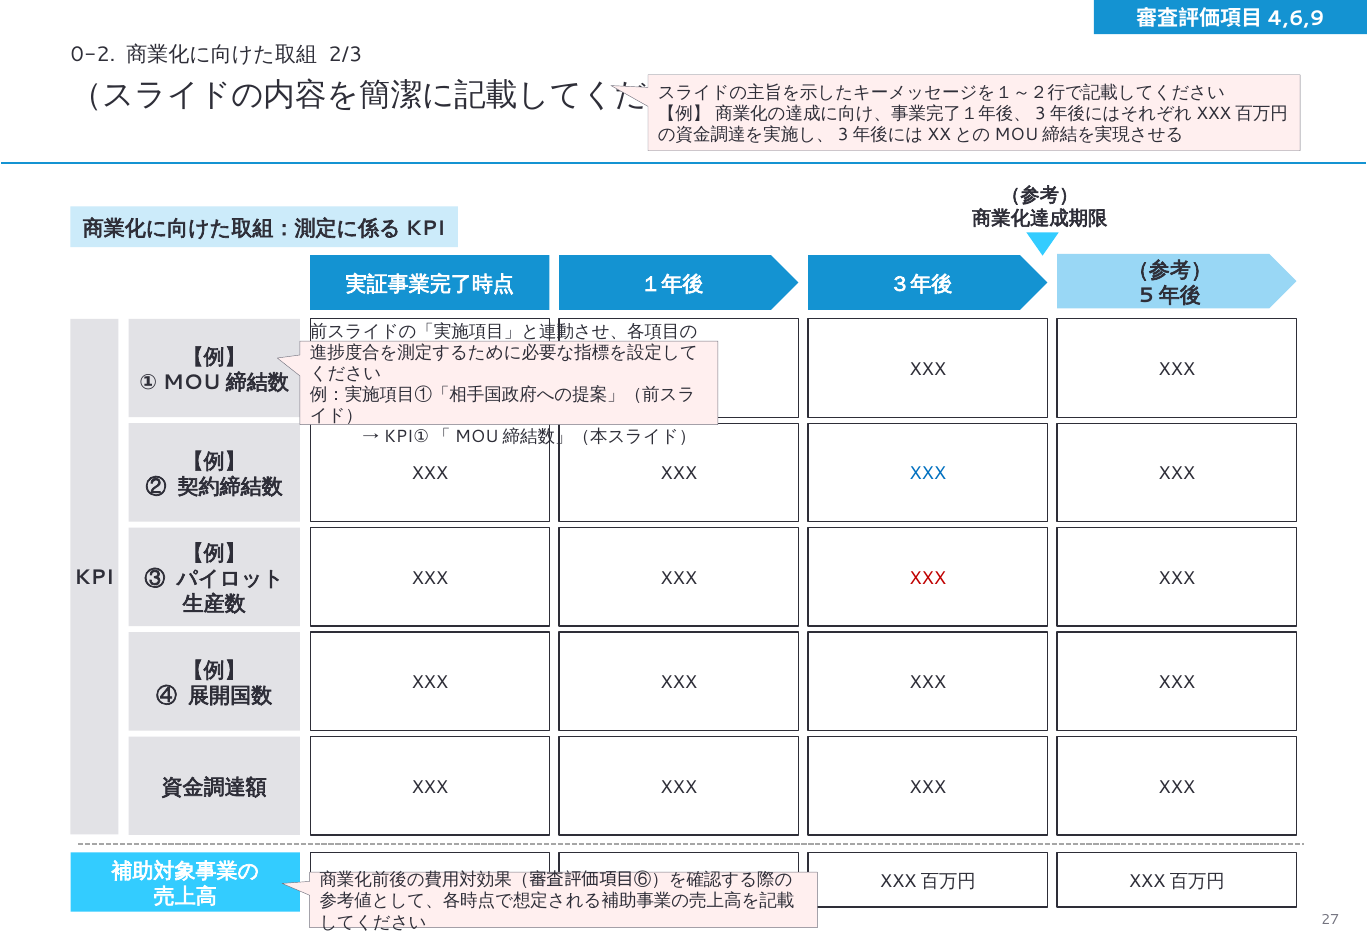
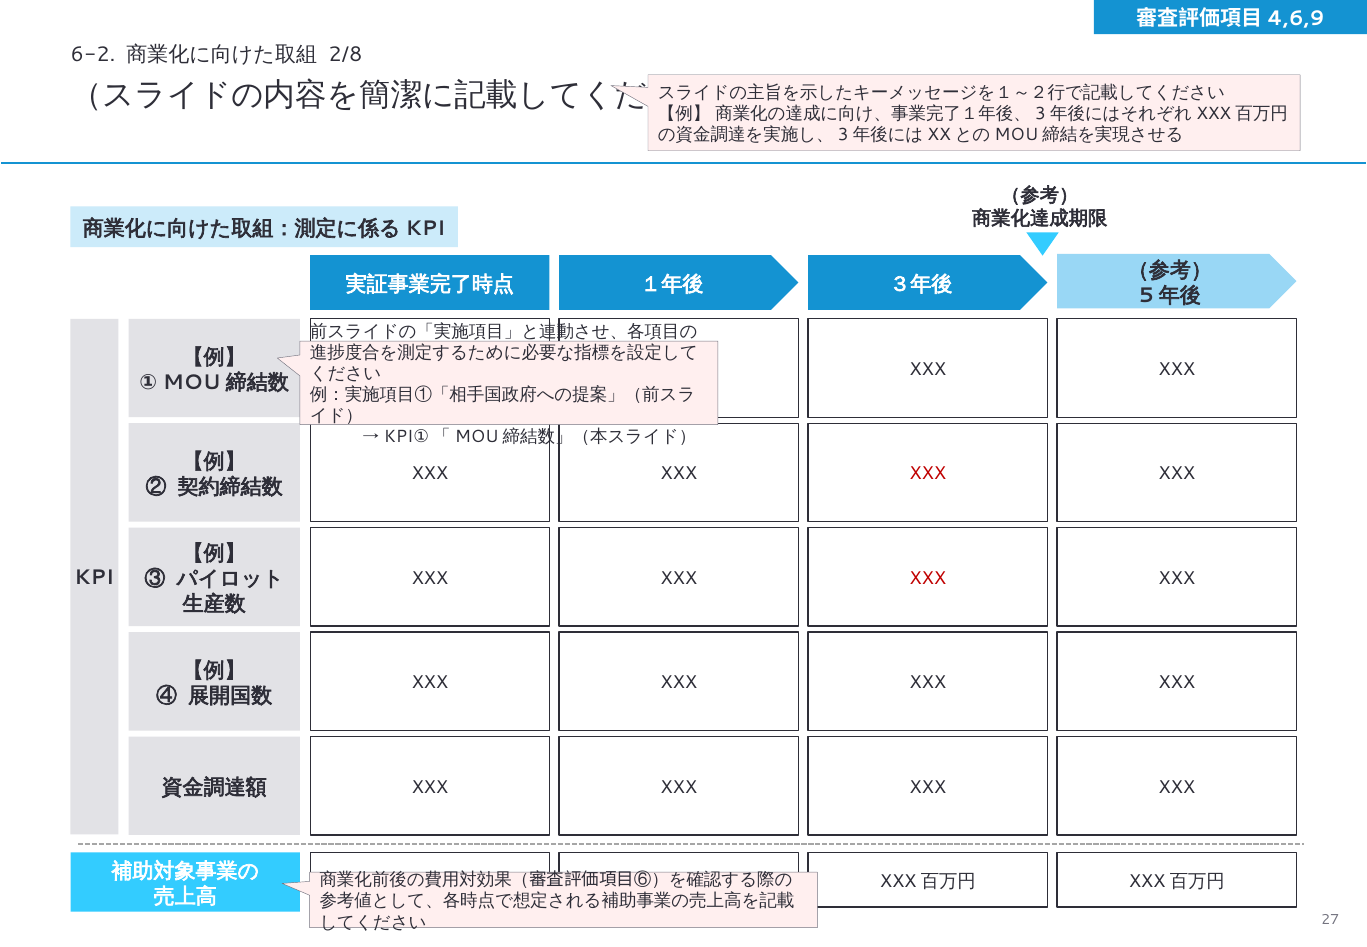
0-2: 0-2 -> 6-2
2/3: 2/3 -> 2/8
XXX at (928, 473) colour: blue -> red
